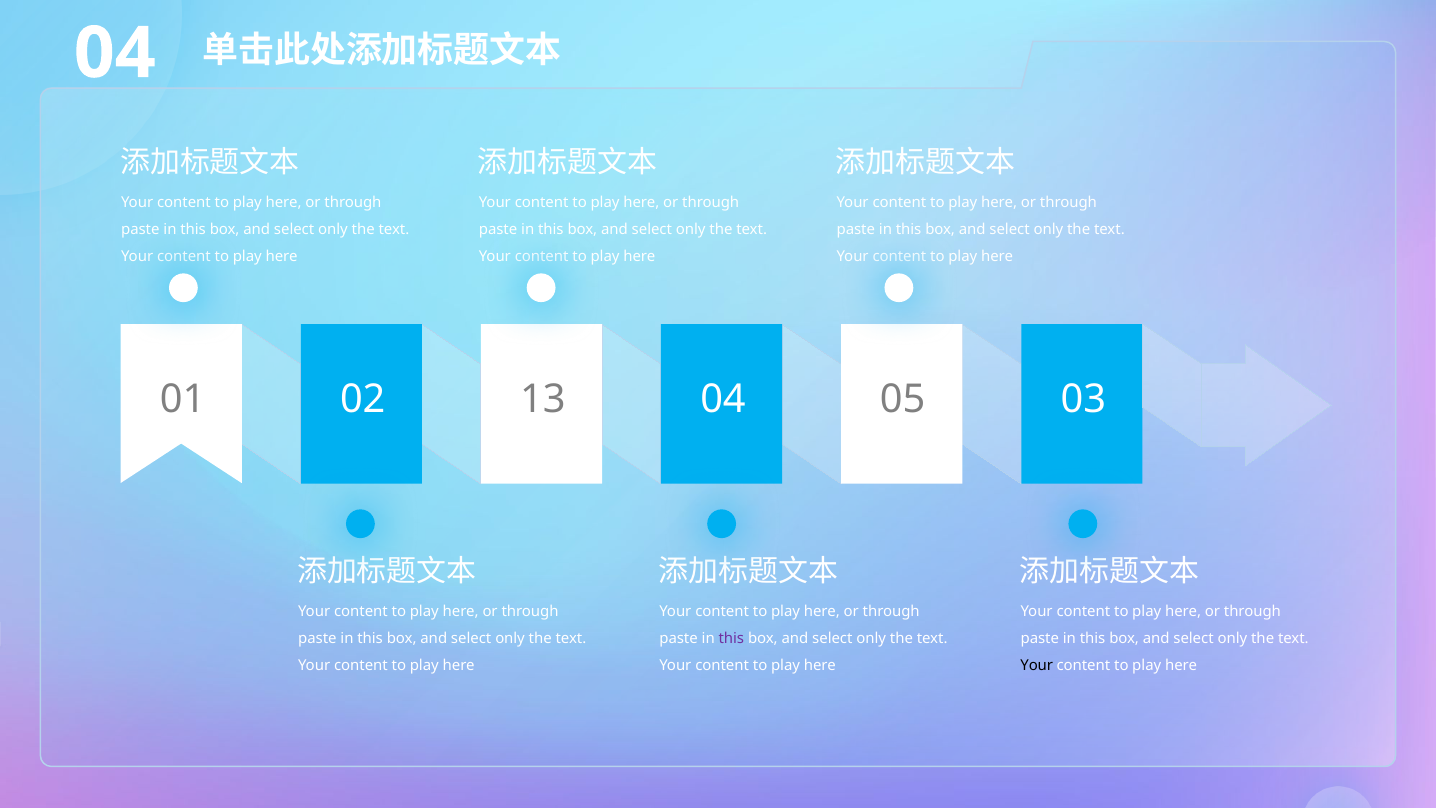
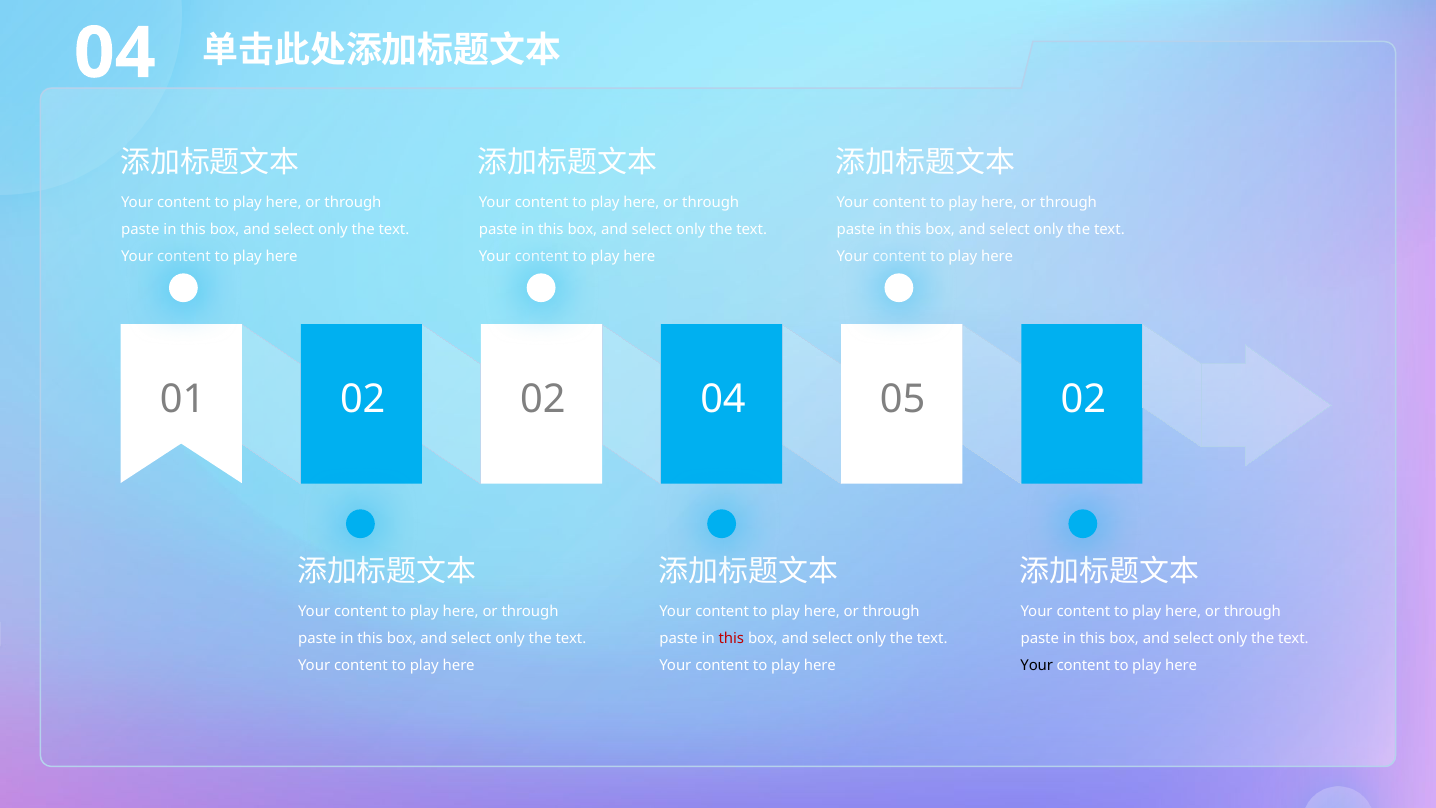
02 13: 13 -> 02
05 03: 03 -> 02
this at (731, 638) colour: purple -> red
